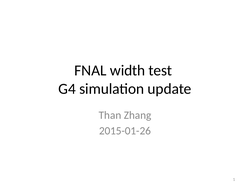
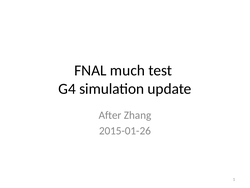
width: width -> much
Than: Than -> After
